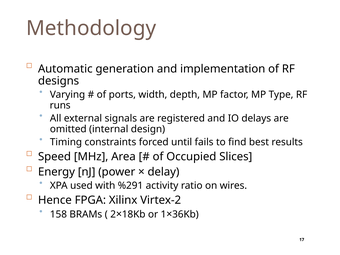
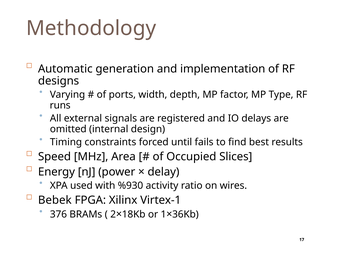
%291: %291 -> %930
Hence: Hence -> Bebek
Virtex-2: Virtex-2 -> Virtex-1
158: 158 -> 376
